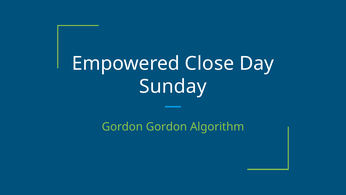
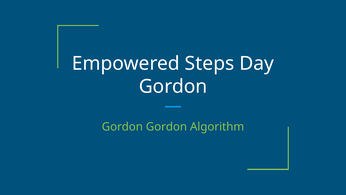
Close: Close -> Steps
Sunday at (173, 86): Sunday -> Gordon
